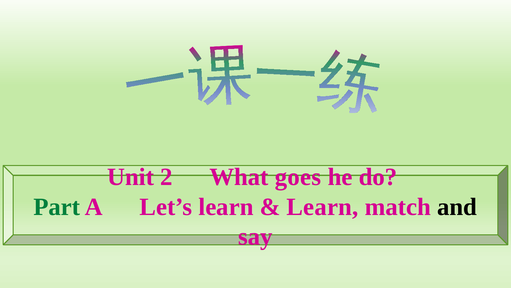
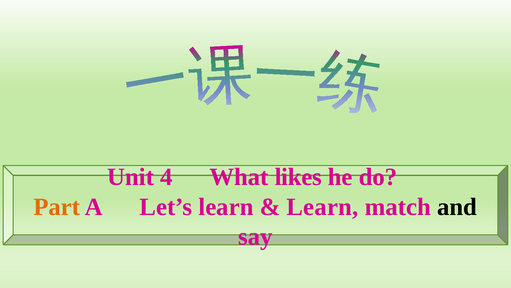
2: 2 -> 4
goes: goes -> likes
Part colour: green -> orange
